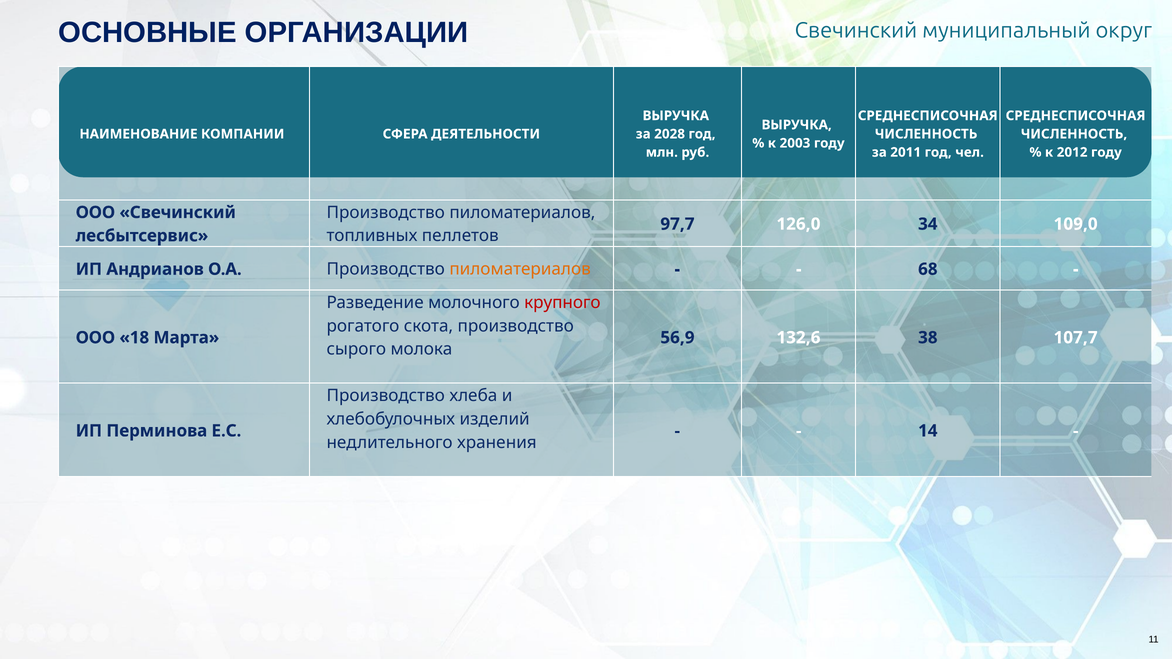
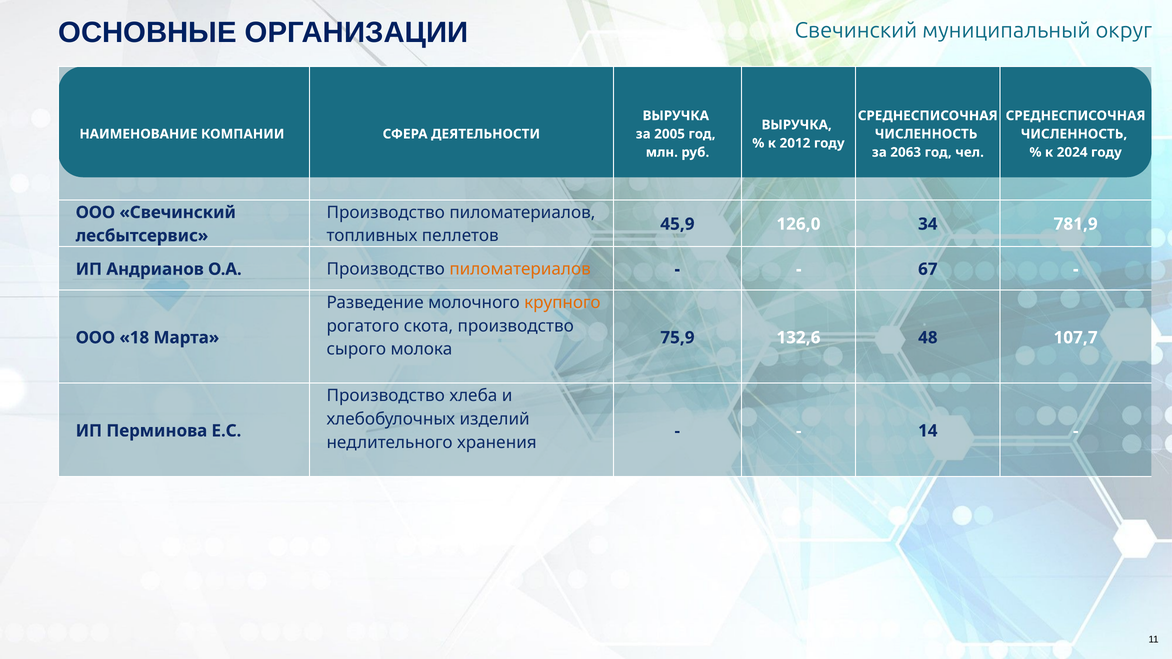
2028: 2028 -> 2005
2003: 2003 -> 2012
2011: 2011 -> 2063
2012: 2012 -> 2024
97,7: 97,7 -> 45,9
109,0: 109,0 -> 781,9
68: 68 -> 67
крупного colour: red -> orange
56,9: 56,9 -> 75,9
38: 38 -> 48
